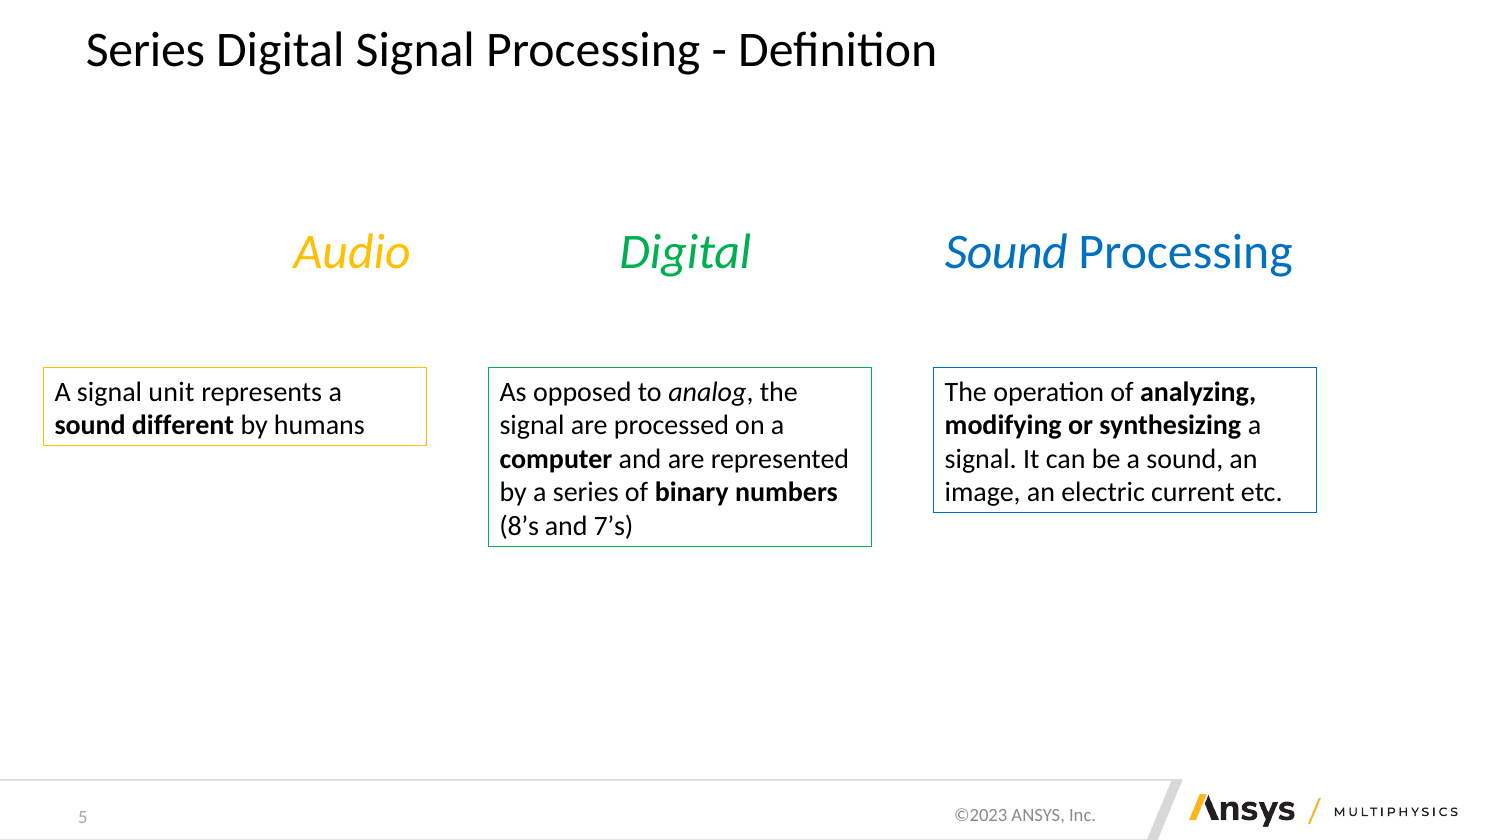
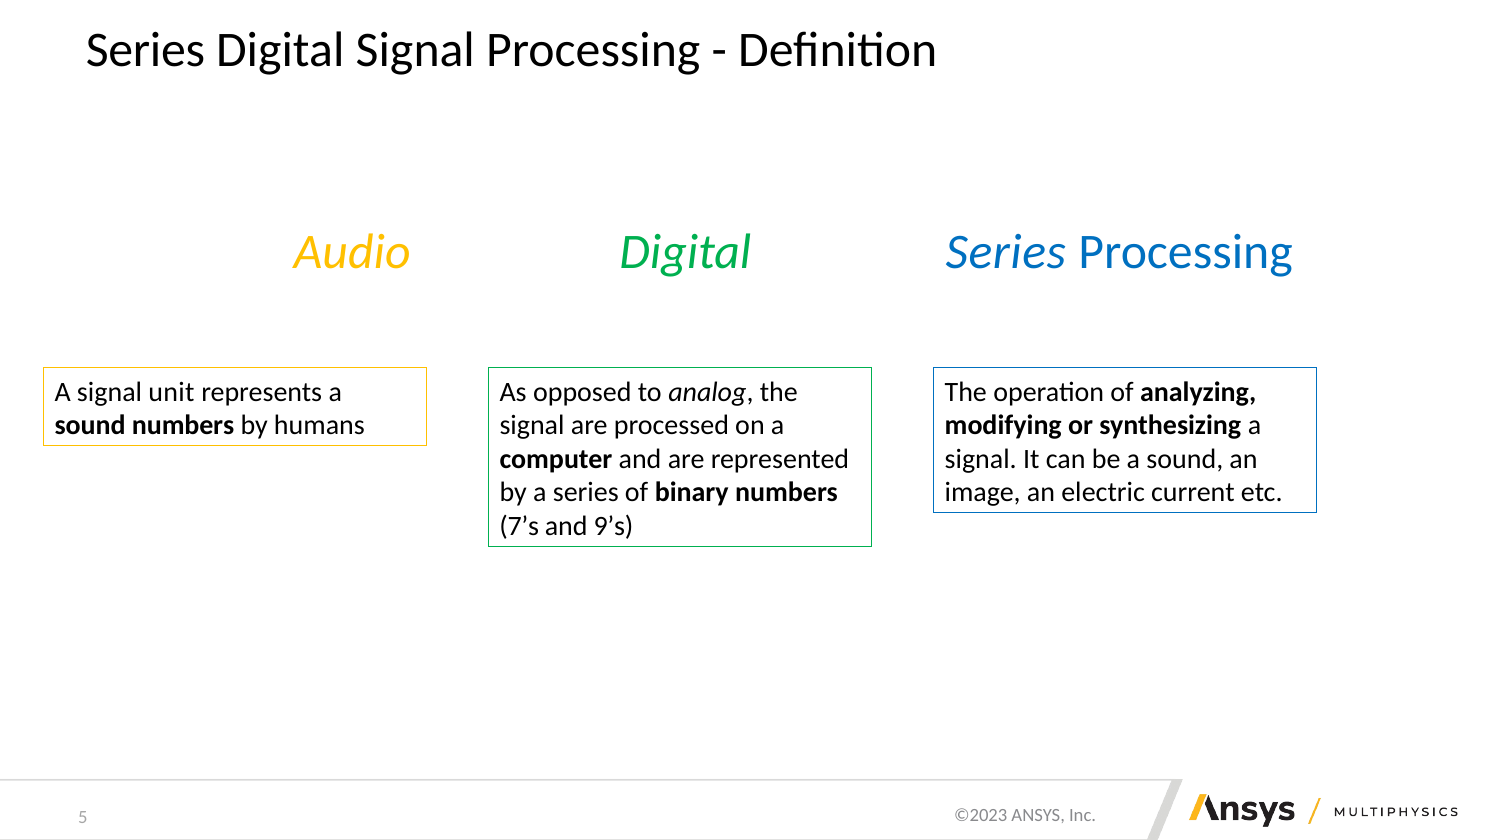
Sound at (1006, 252): Sound -> Series
sound different: different -> numbers
8’s: 8’s -> 7’s
7’s: 7’s -> 9’s
